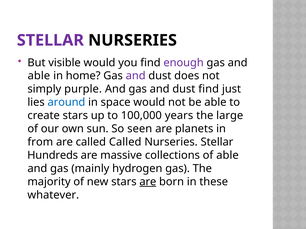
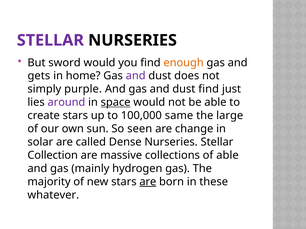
visible: visible -> sword
enough colour: purple -> orange
able at (39, 76): able -> gets
around colour: blue -> purple
space underline: none -> present
years: years -> same
planets: planets -> change
from: from -> solar
called Called: Called -> Dense
Hundreds: Hundreds -> Collection
